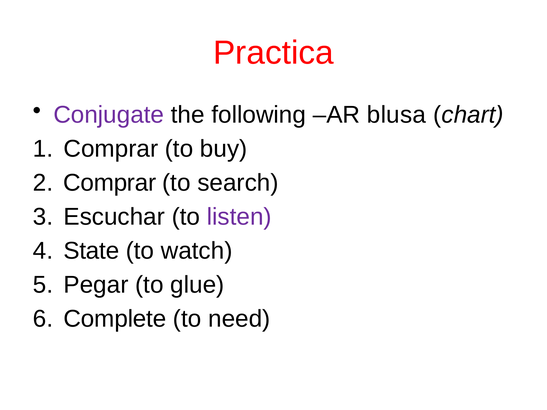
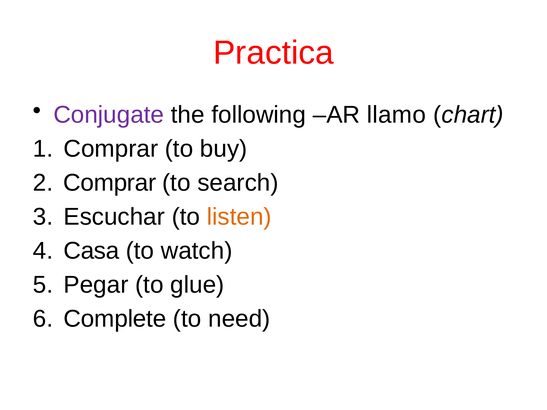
blusa: blusa -> llamo
listen colour: purple -> orange
State: State -> Casa
